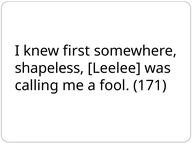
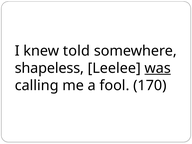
first: first -> told
was underline: none -> present
171: 171 -> 170
